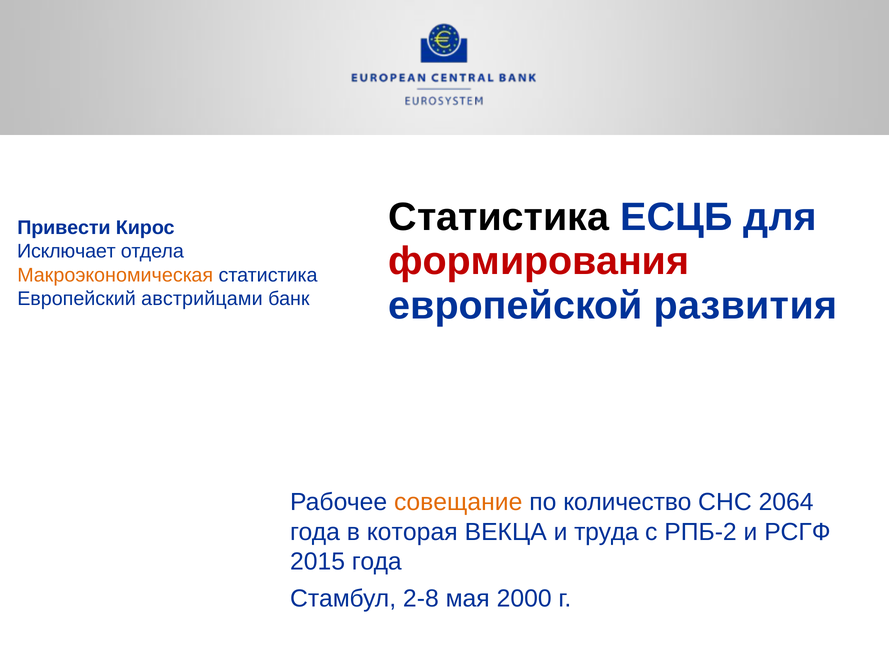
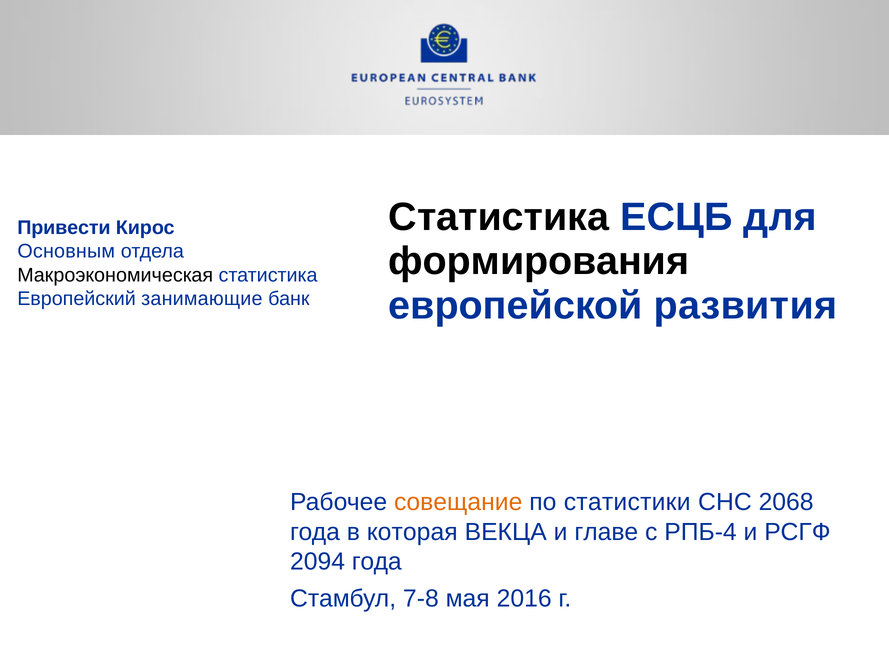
Исключает: Исключает -> Основным
формирования colour: red -> black
Макроэкономическая colour: orange -> black
австрийцами: австрийцами -> занимающие
количество: количество -> статистики
2064: 2064 -> 2068
труда: труда -> главе
РПБ-2: РПБ-2 -> РПБ-4
2015: 2015 -> 2094
2-8: 2-8 -> 7-8
2000: 2000 -> 2016
